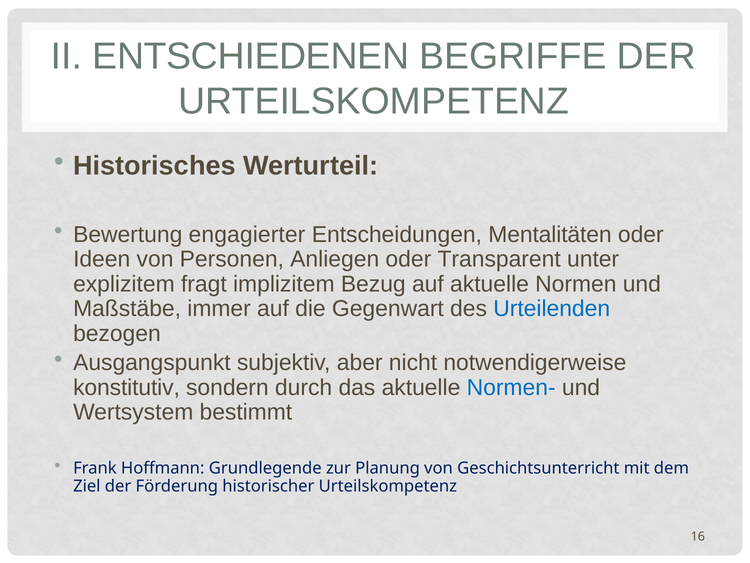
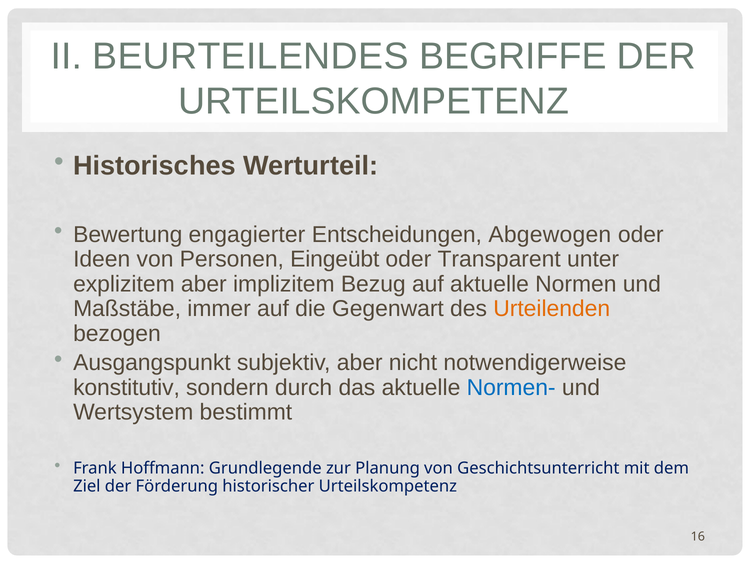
ENTSCHIEDENEN: ENTSCHIEDENEN -> BEURTEILENDES
Mentalitäten: Mentalitäten -> Abgewogen
Anliegen: Anliegen -> Eingeübt
explizitem fragt: fragt -> aber
Urteilenden colour: blue -> orange
